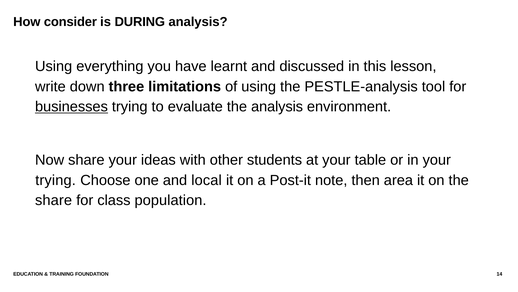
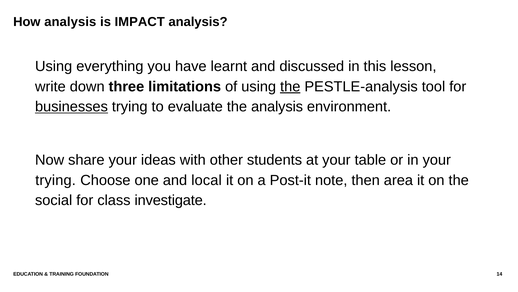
How consider: consider -> analysis
DURING: DURING -> IMPACT
the at (290, 86) underline: none -> present
share at (54, 200): share -> social
population: population -> investigate
